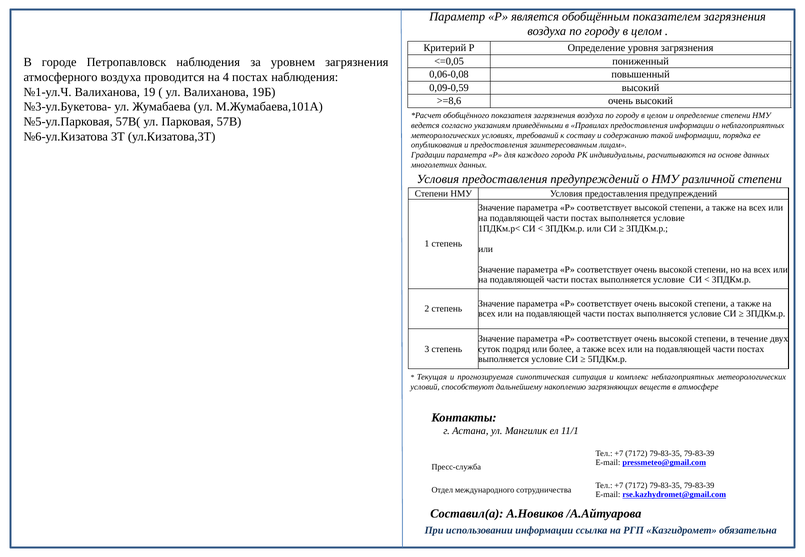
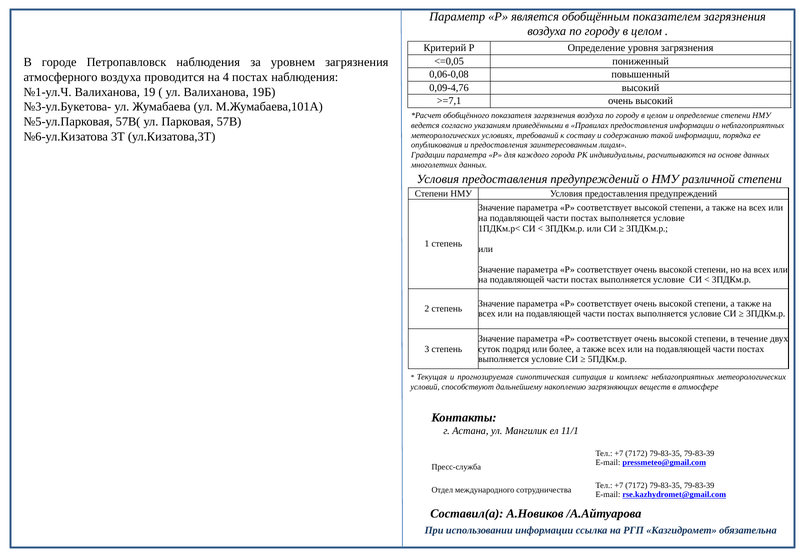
0,09-0,59: 0,09-0,59 -> 0,09-4,76
>=8,6: >=8,6 -> >=7,1
